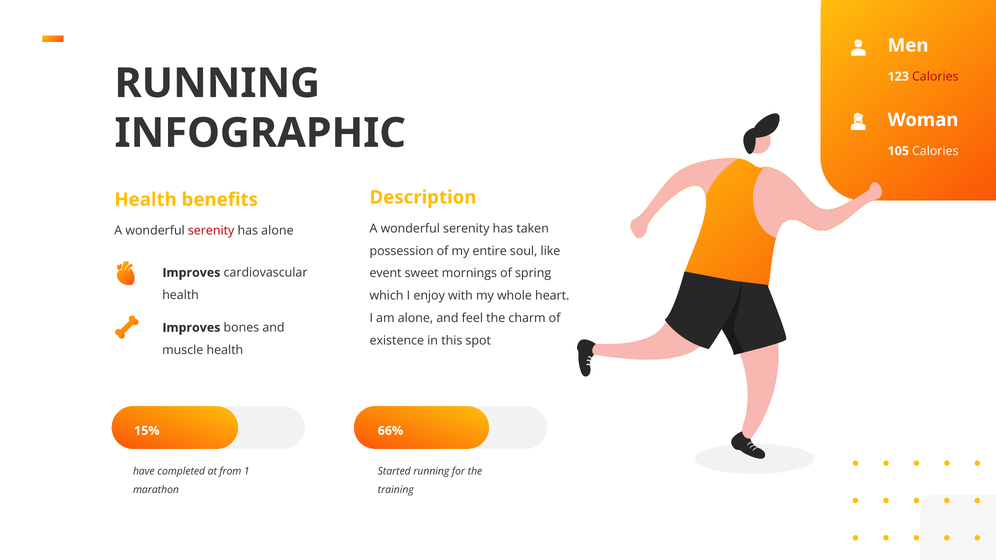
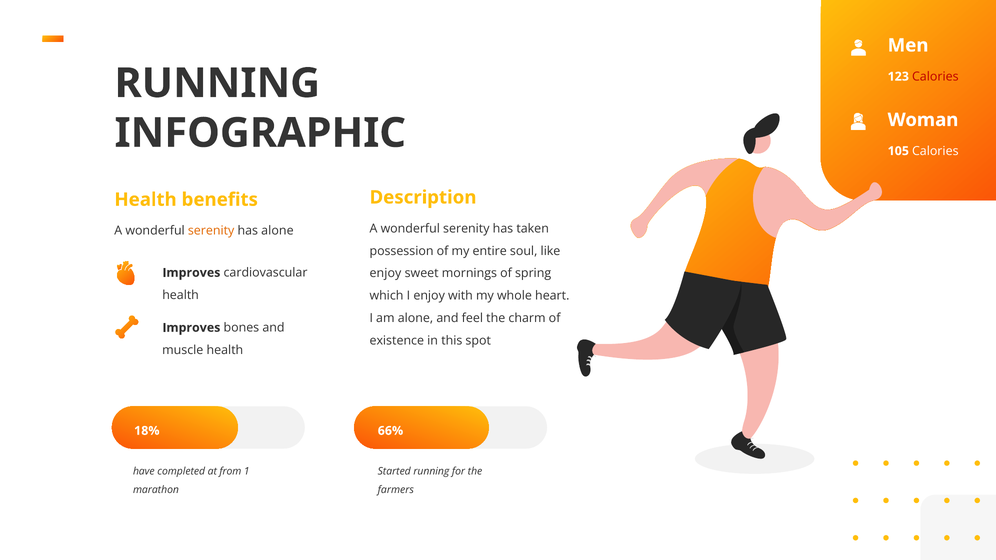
serenity at (211, 231) colour: red -> orange
event at (386, 273): event -> enjoy
15%: 15% -> 18%
training: training -> farmers
